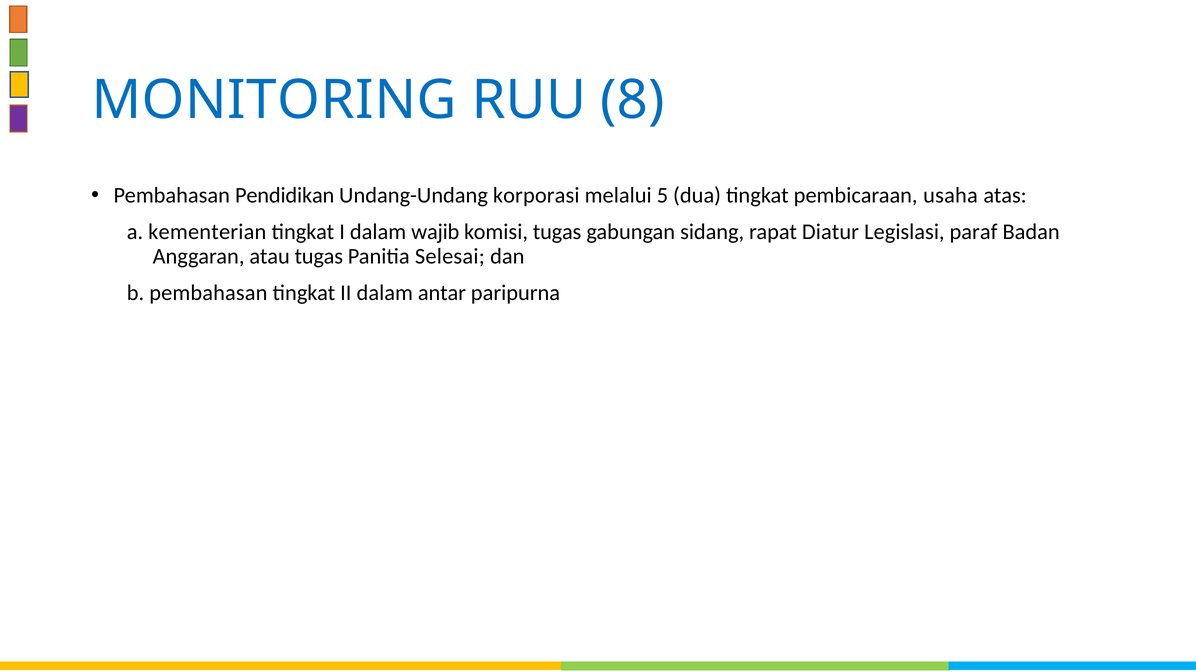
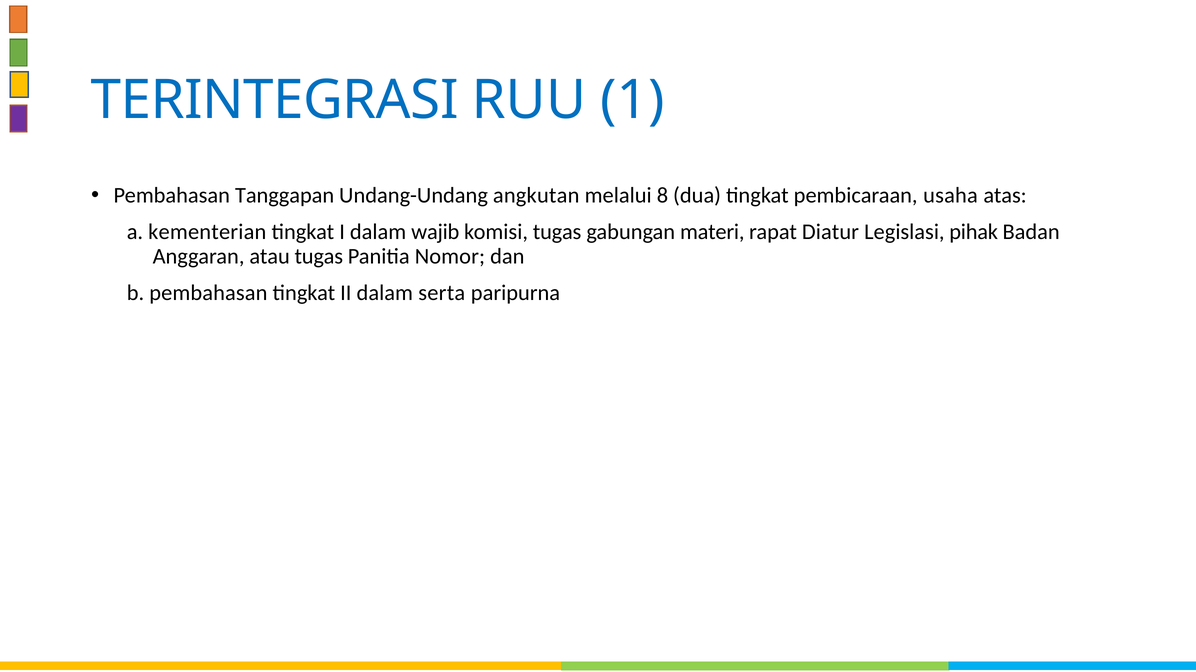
MONITORING: MONITORING -> TERINTEGRASI
8: 8 -> 1
Pendidikan: Pendidikan -> Tanggapan
korporasi: korporasi -> angkutan
5: 5 -> 8
sidang: sidang -> materi
paraf: paraf -> pihak
Selesai: Selesai -> Nomor
antar: antar -> serta
